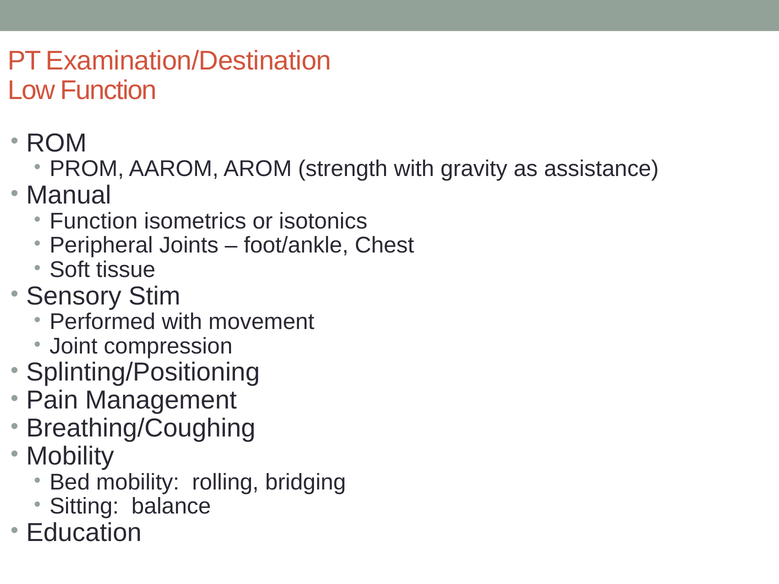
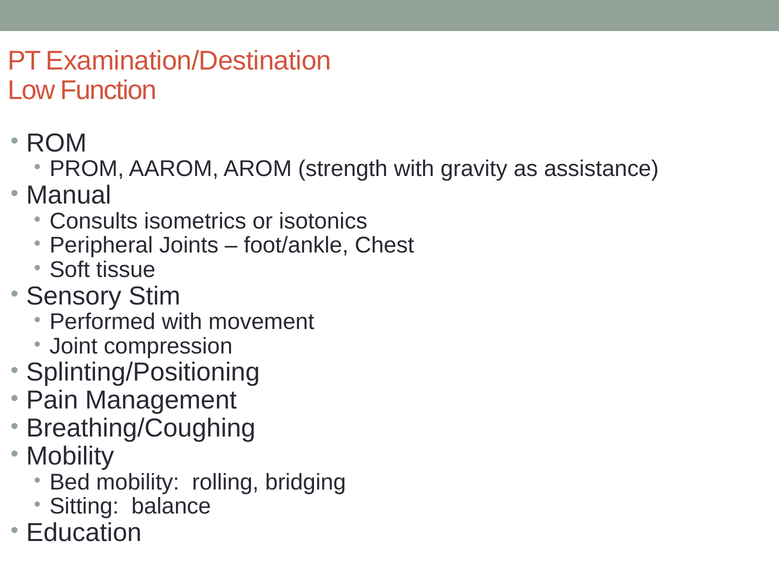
Function at (94, 221): Function -> Consults
